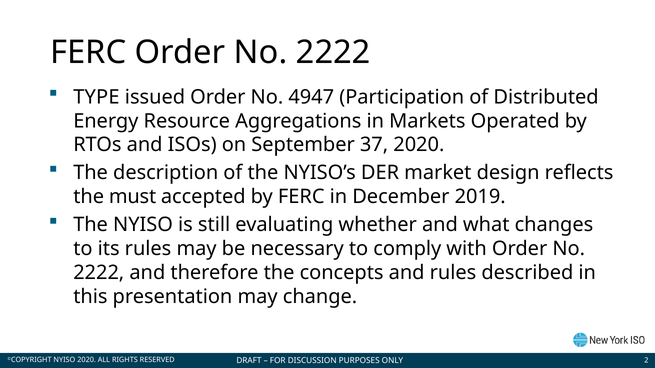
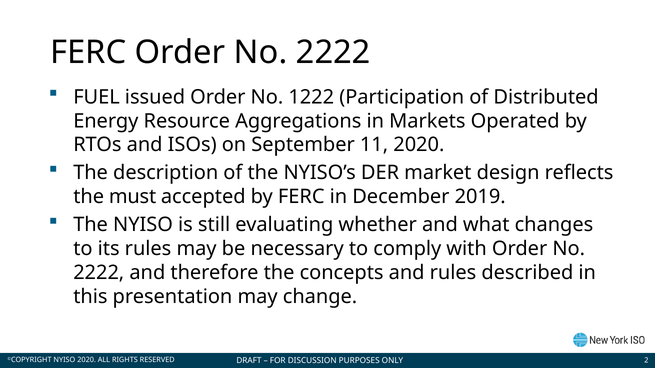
TYPE: TYPE -> FUEL
4947: 4947 -> 1222
37: 37 -> 11
